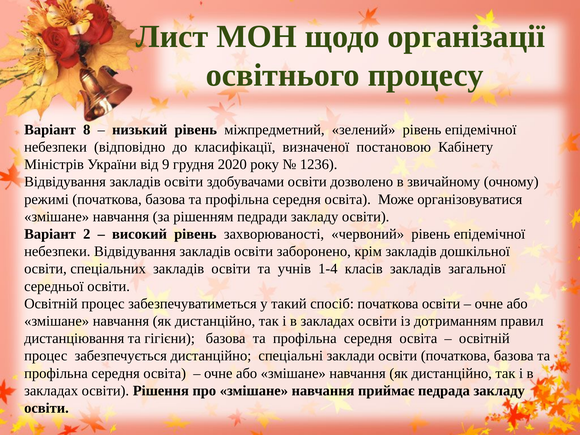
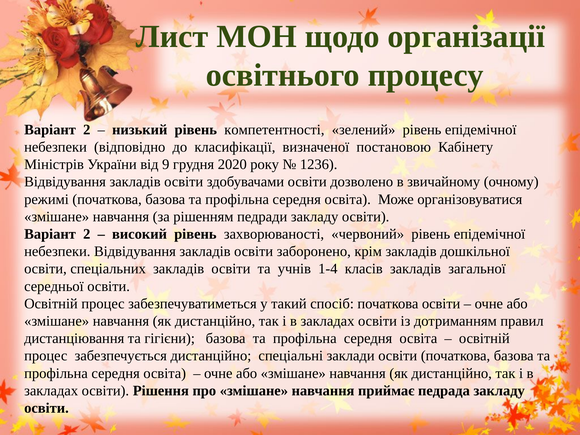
8 at (87, 130): 8 -> 2
міжпредметний: міжпредметний -> компетентності
